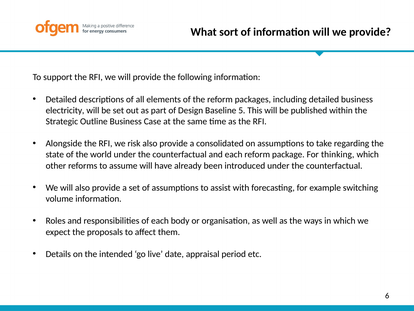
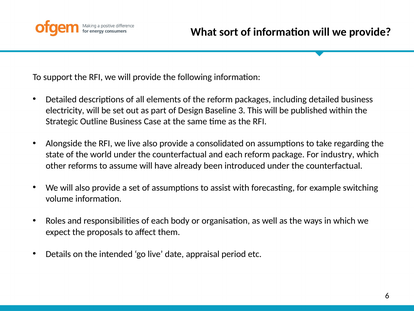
5: 5 -> 3
we risk: risk -> live
thinking: thinking -> industry
